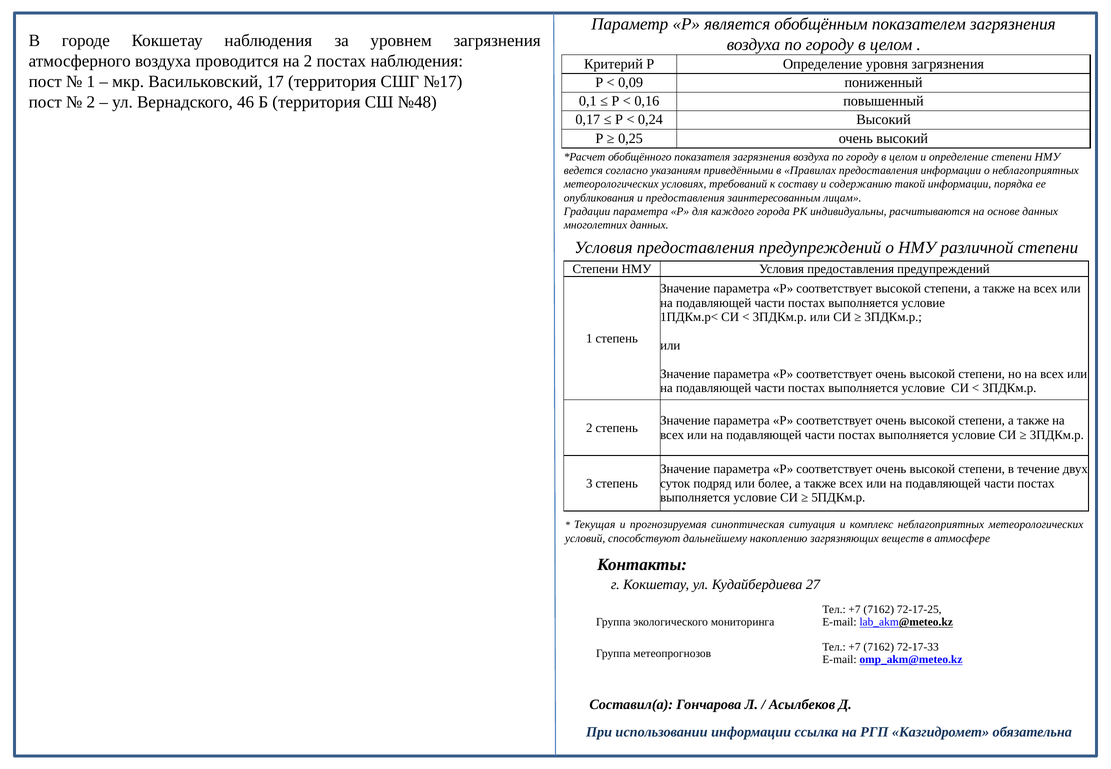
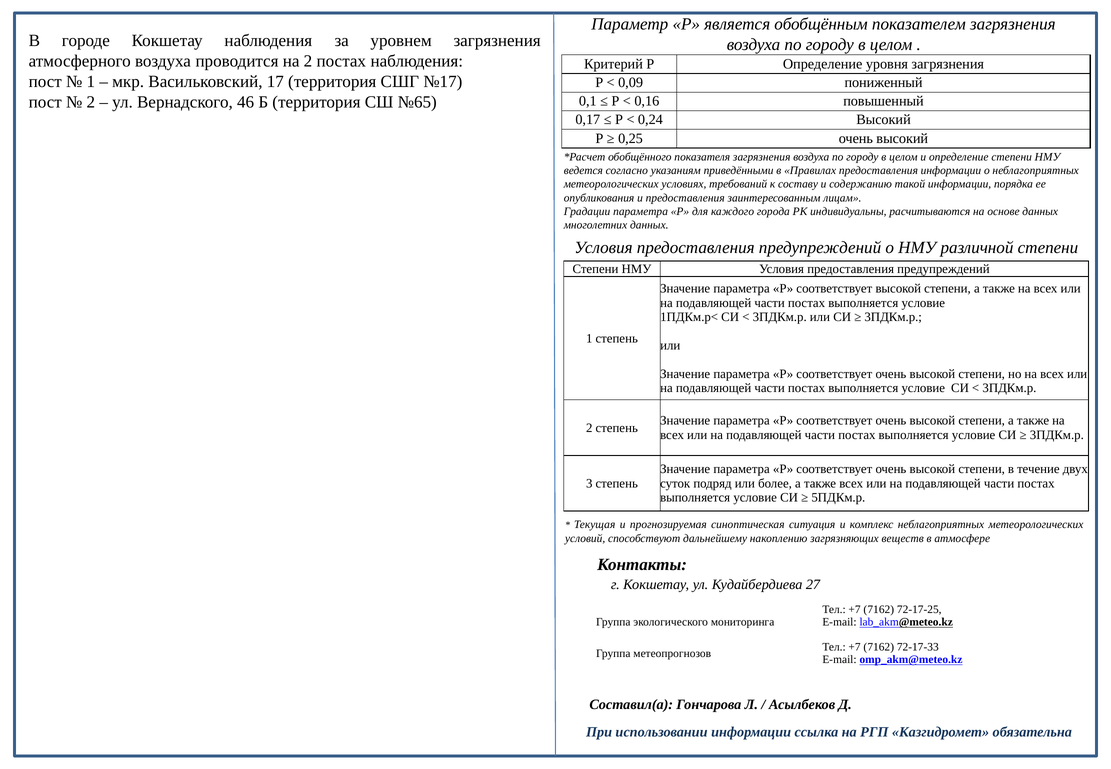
№48: №48 -> №65
